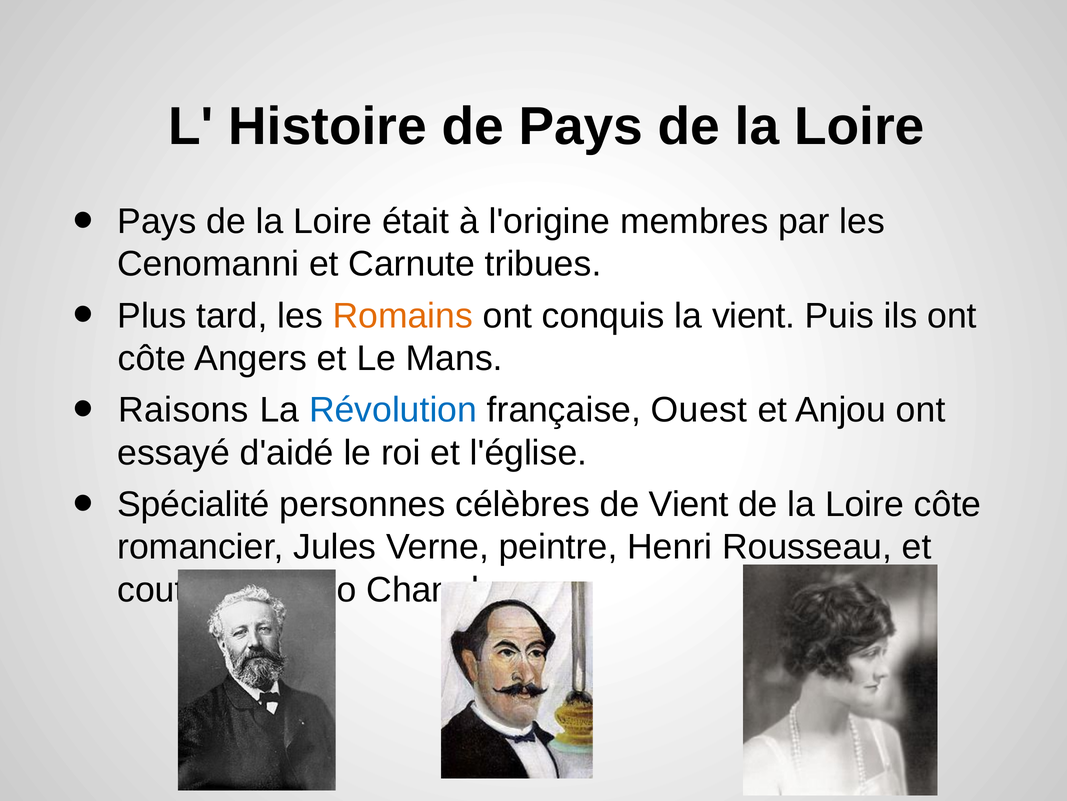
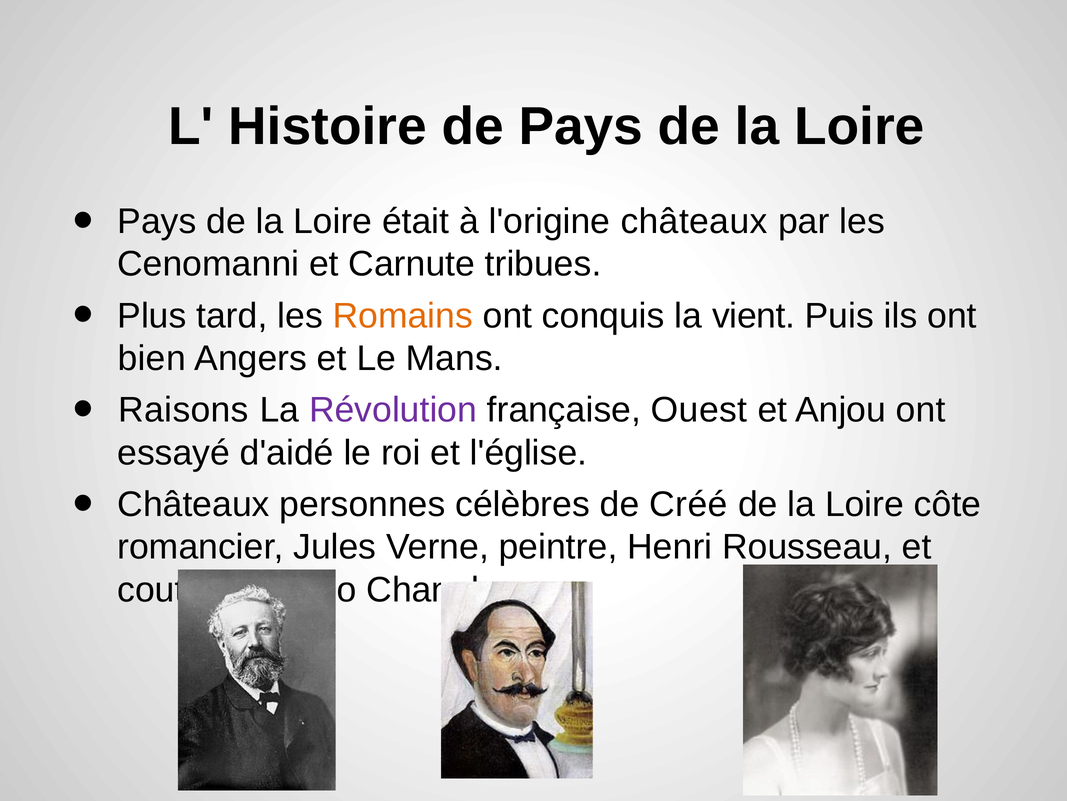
l'origine membres: membres -> châteaux
côte at (152, 358): côte -> bien
Révolution colour: blue -> purple
Spécialité at (194, 504): Spécialité -> Châteaux
de Vient: Vient -> Créé
